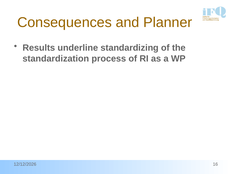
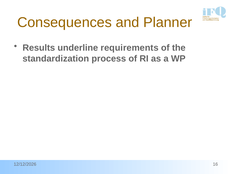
standardizing: standardizing -> requirements
